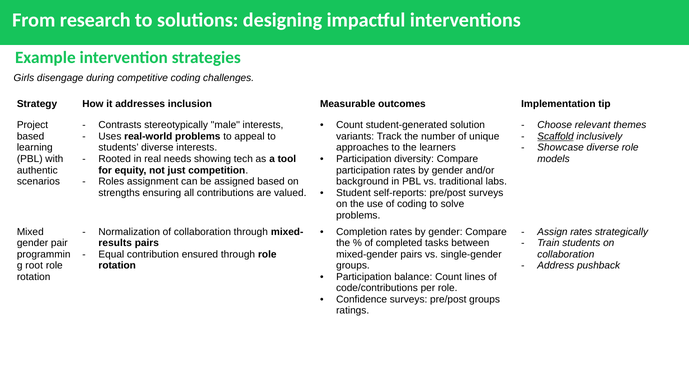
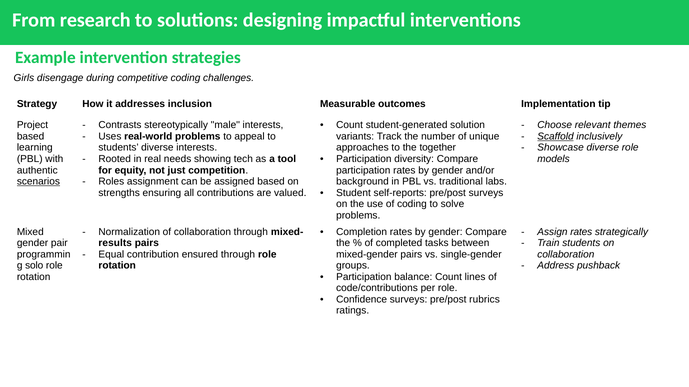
learners: learners -> together
scenarios underline: none -> present
root: root -> solo
pre/post groups: groups -> rubrics
